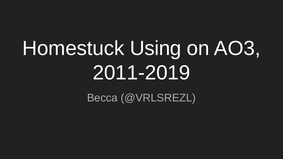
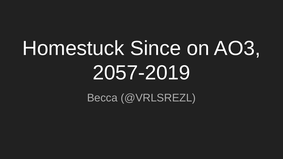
Using: Using -> Since
2011-2019: 2011-2019 -> 2057-2019
